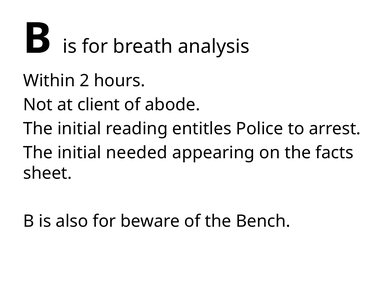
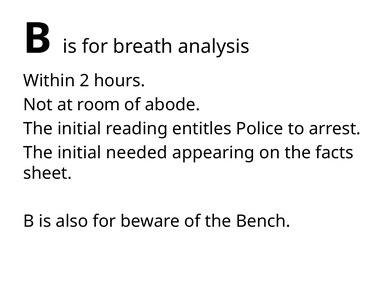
client: client -> room
